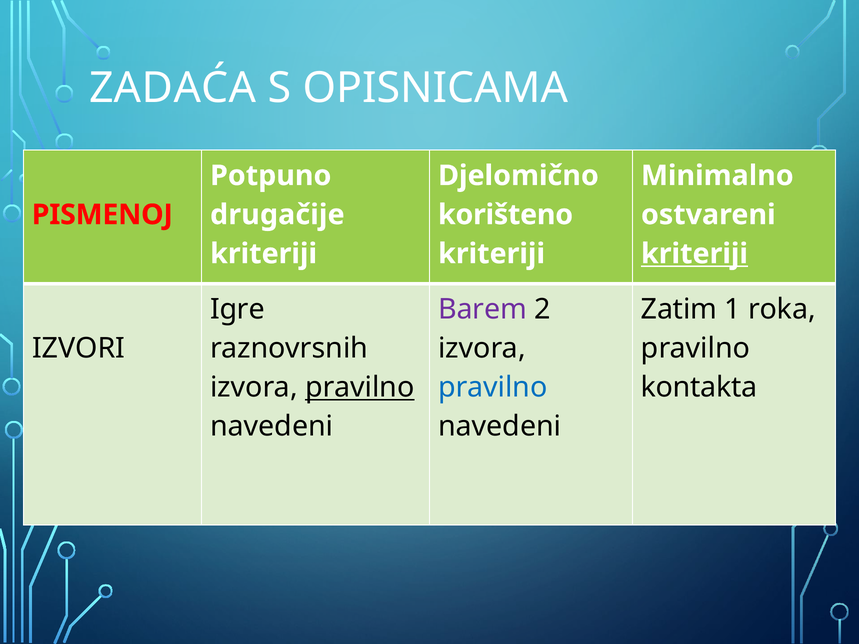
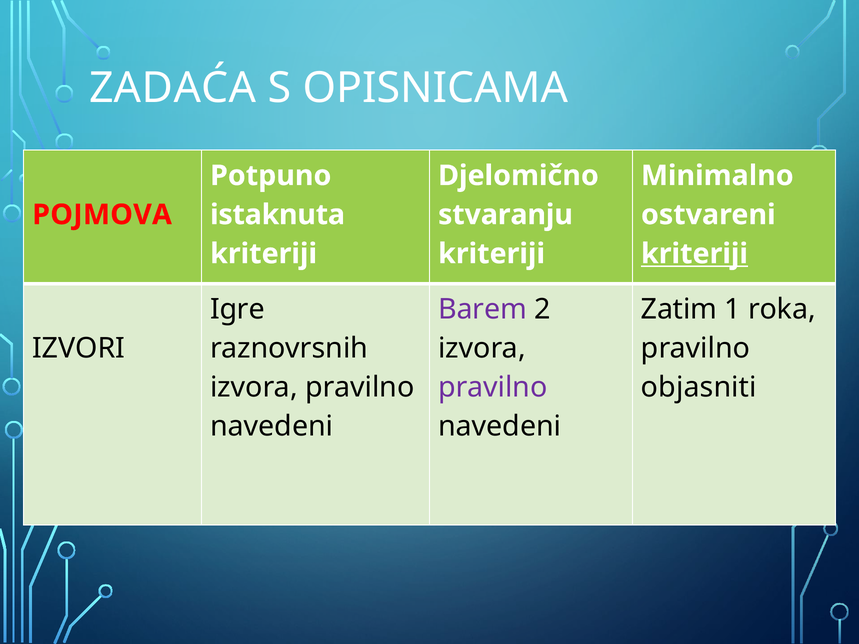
PISMENOJ: PISMENOJ -> POJMOVA
drugačije: drugačije -> istaknuta
korišteno: korišteno -> stvaranju
pravilno at (360, 388) underline: present -> none
pravilno at (493, 388) colour: blue -> purple
kontakta: kontakta -> objasniti
